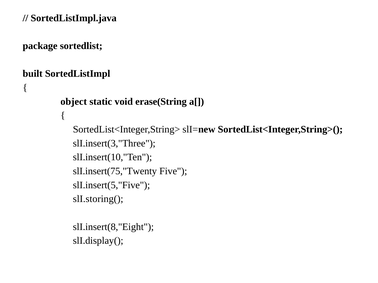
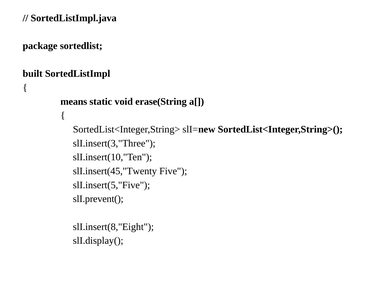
object: object -> means
slI.insert(75,"Twenty: slI.insert(75,"Twenty -> slI.insert(45,"Twenty
slI.storing(: slI.storing( -> slI.prevent(
